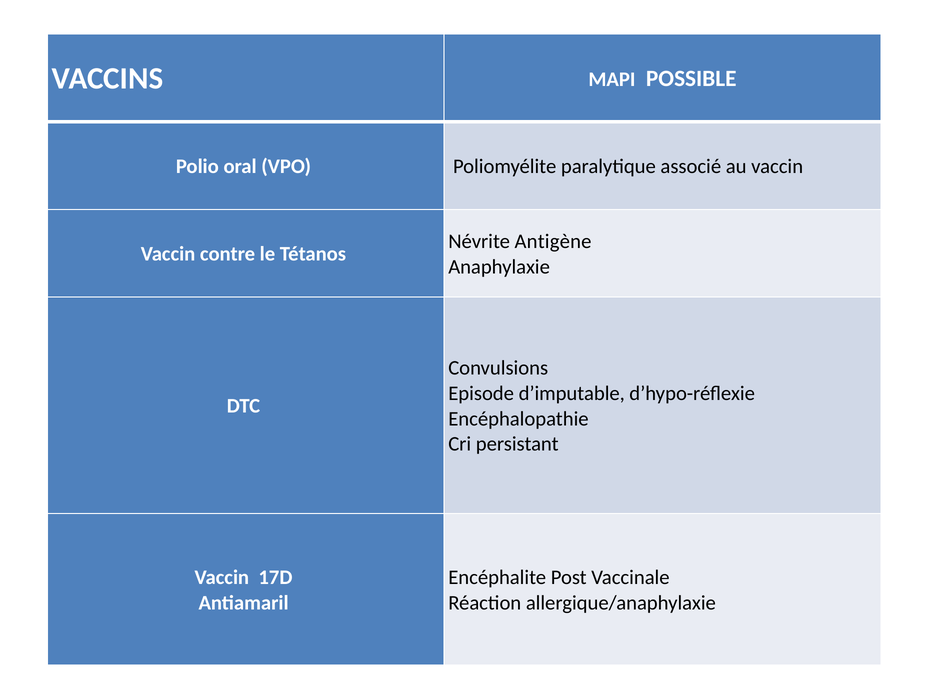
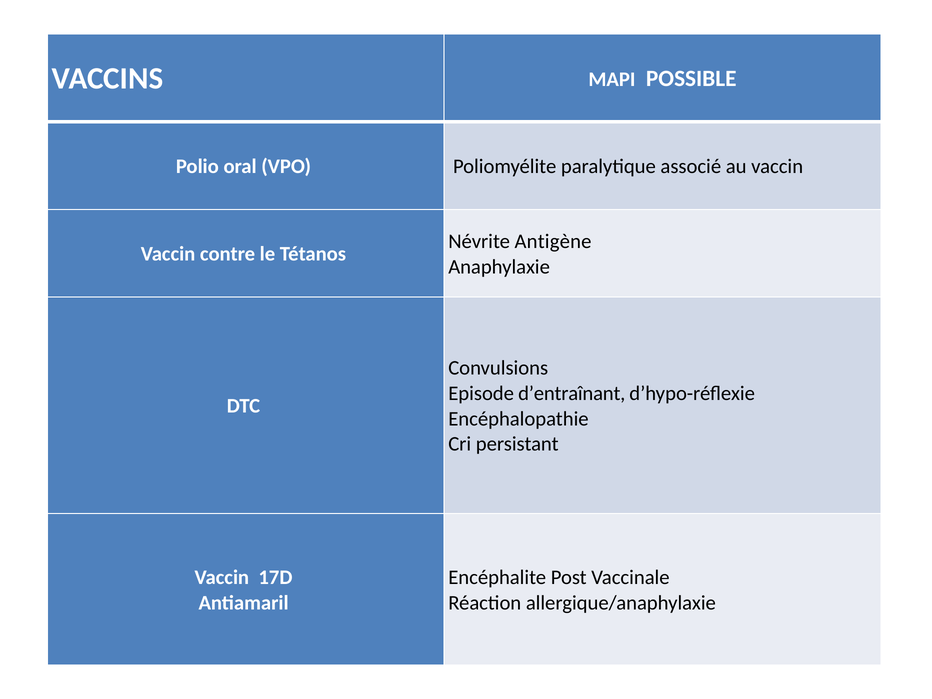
d’imputable: d’imputable -> d’entraînant
